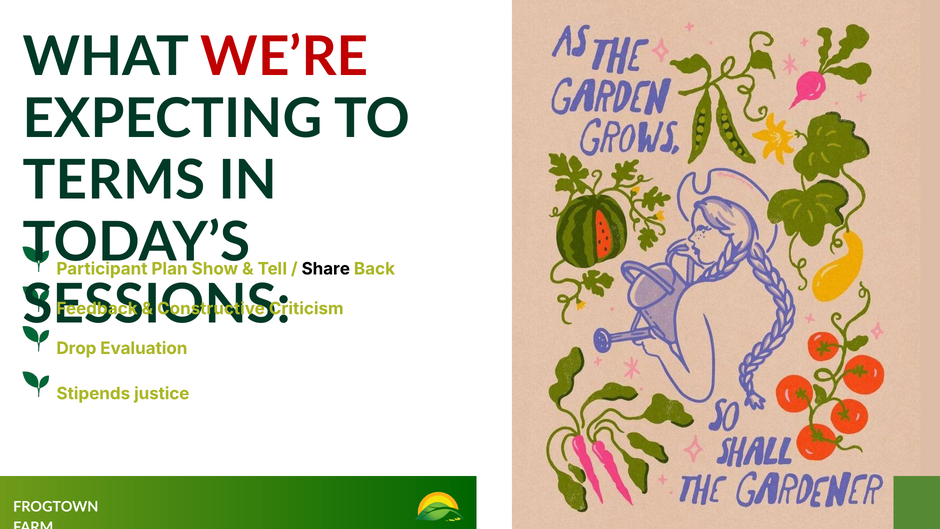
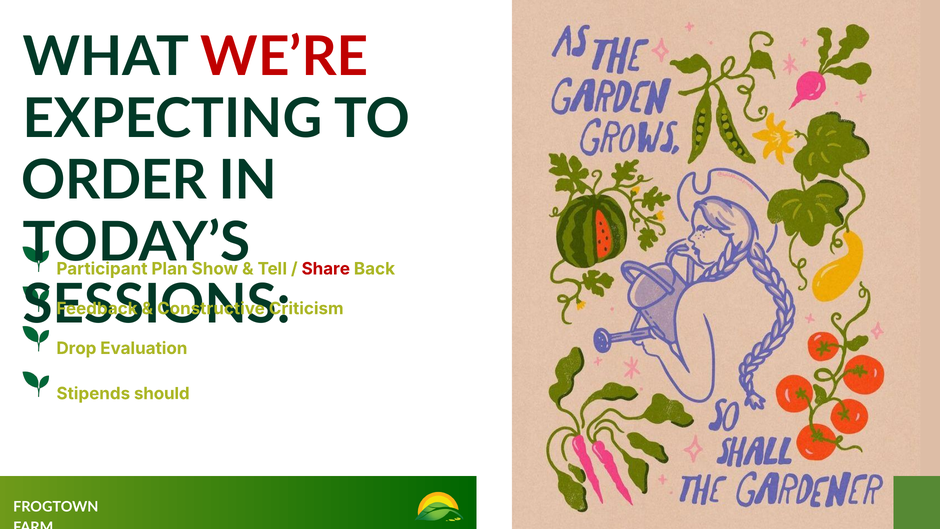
TERMS: TERMS -> ORDER
Share colour: black -> red
justice: justice -> should
